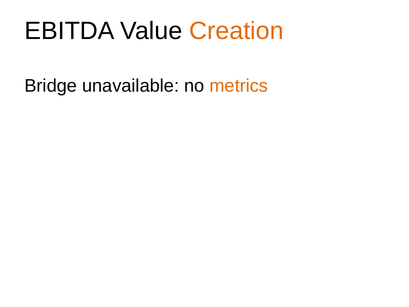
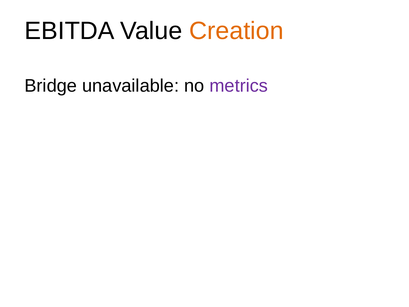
metrics colour: orange -> purple
